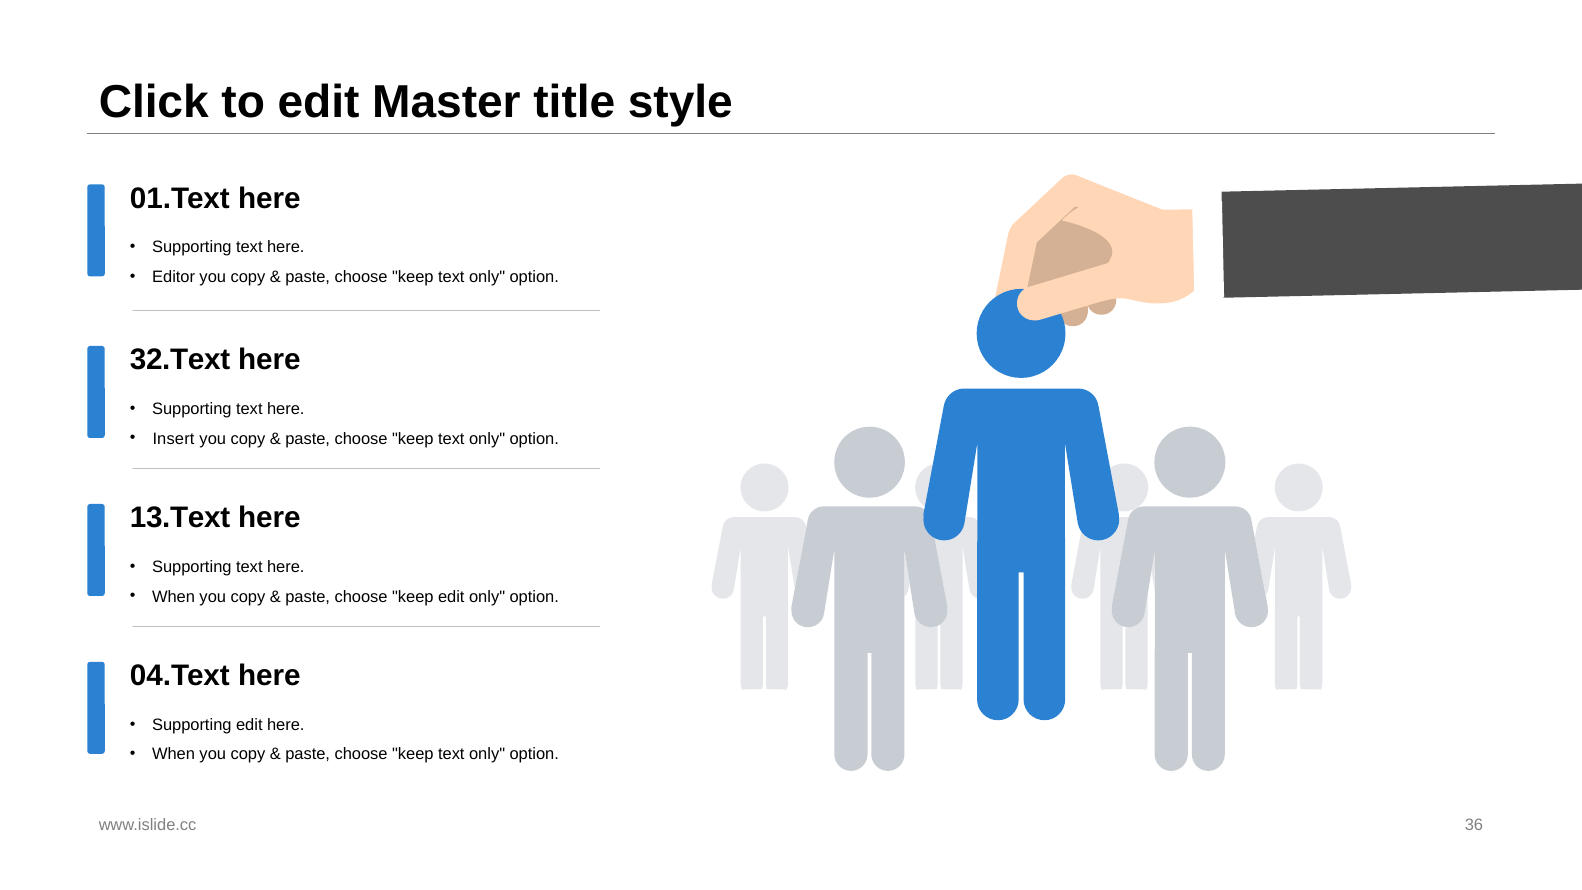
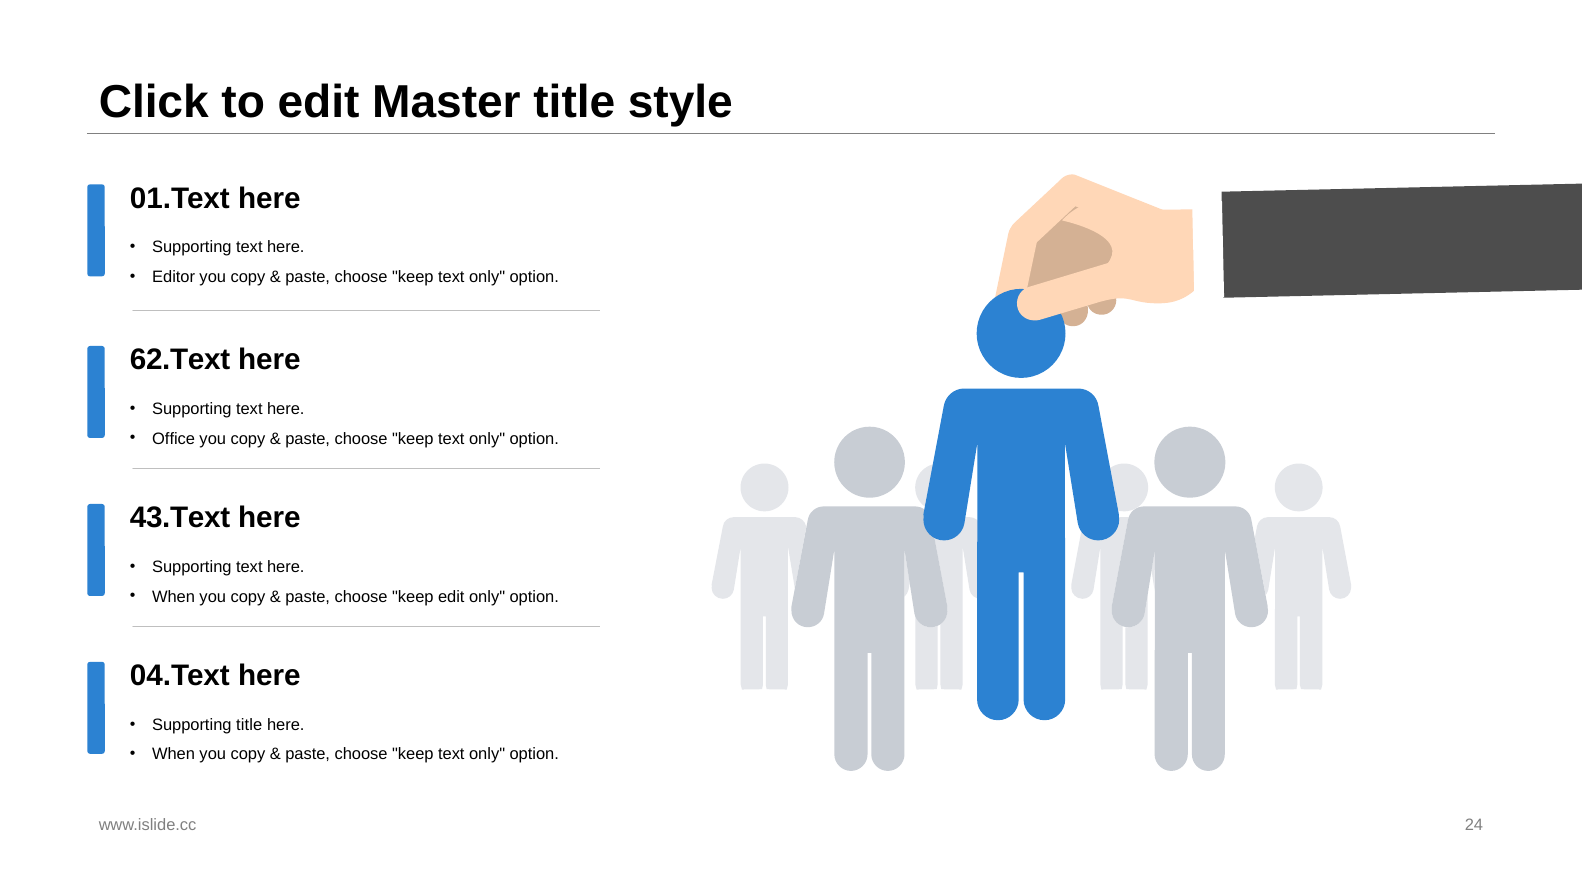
32.Text: 32.Text -> 62.Text
Insert: Insert -> Office
13.Text: 13.Text -> 43.Text
Supporting edit: edit -> title
36: 36 -> 24
